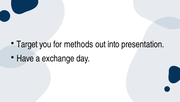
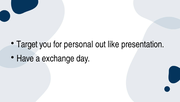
methods: methods -> personal
into: into -> like
